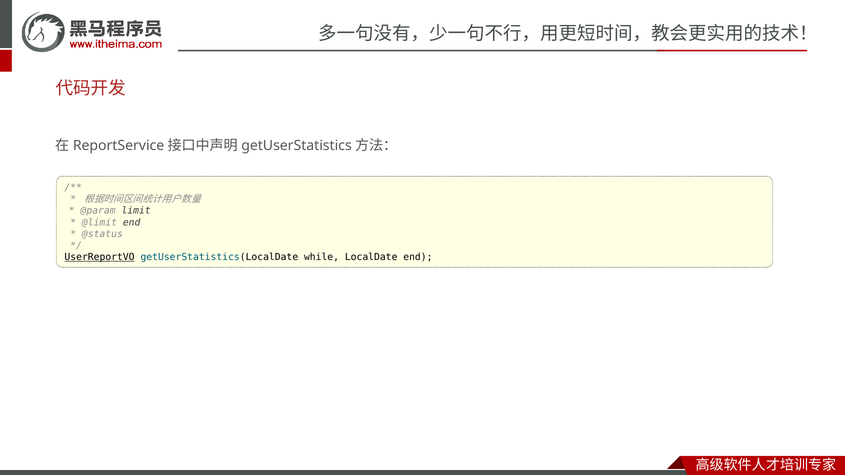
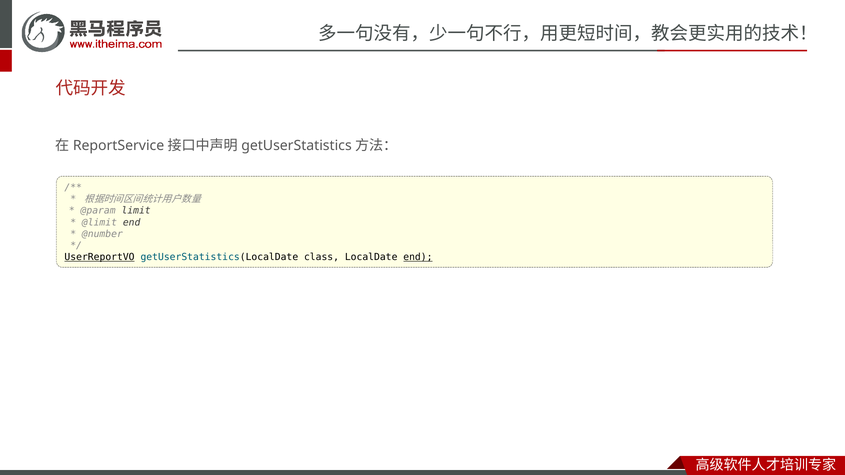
@status: @status -> @number
while: while -> class
end at (418, 257) underline: none -> present
